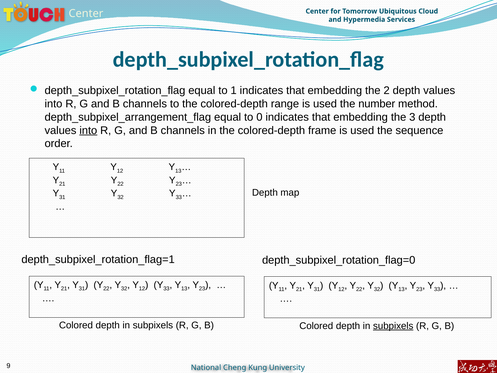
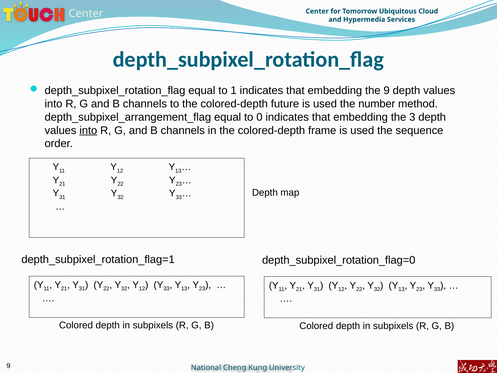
the 2: 2 -> 9
range: range -> future
subpixels at (393, 326) underline: present -> none
